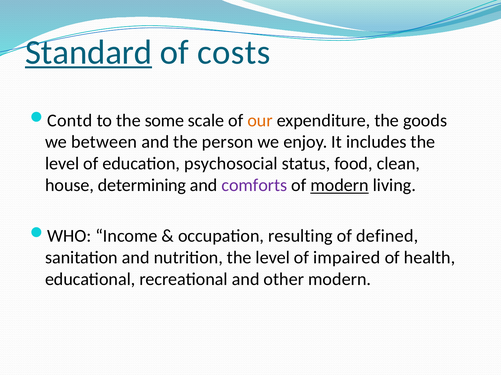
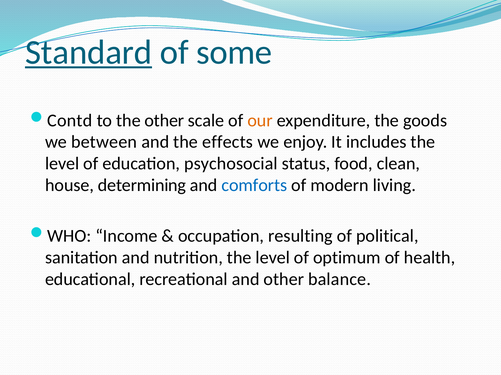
costs: costs -> some
the some: some -> other
person: person -> effects
comforts colour: purple -> blue
modern at (340, 186) underline: present -> none
defined: defined -> political
impaired: impaired -> optimum
other modern: modern -> balance
